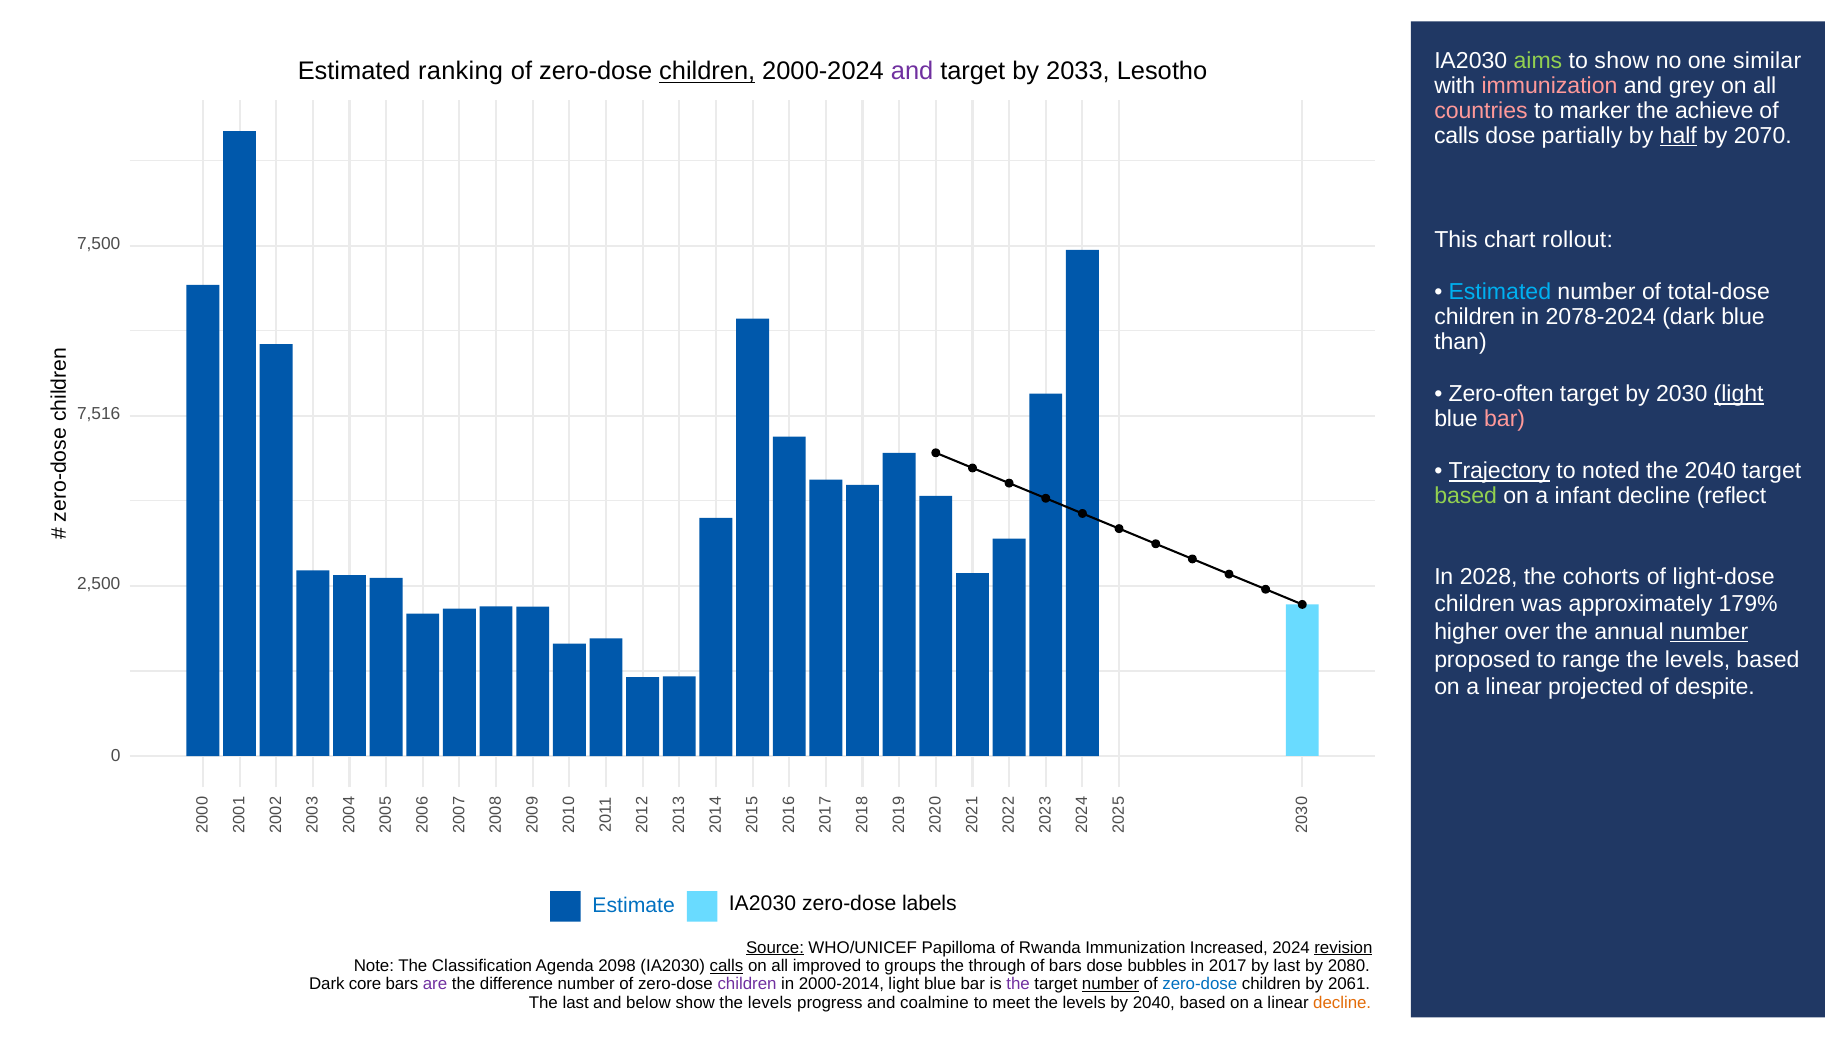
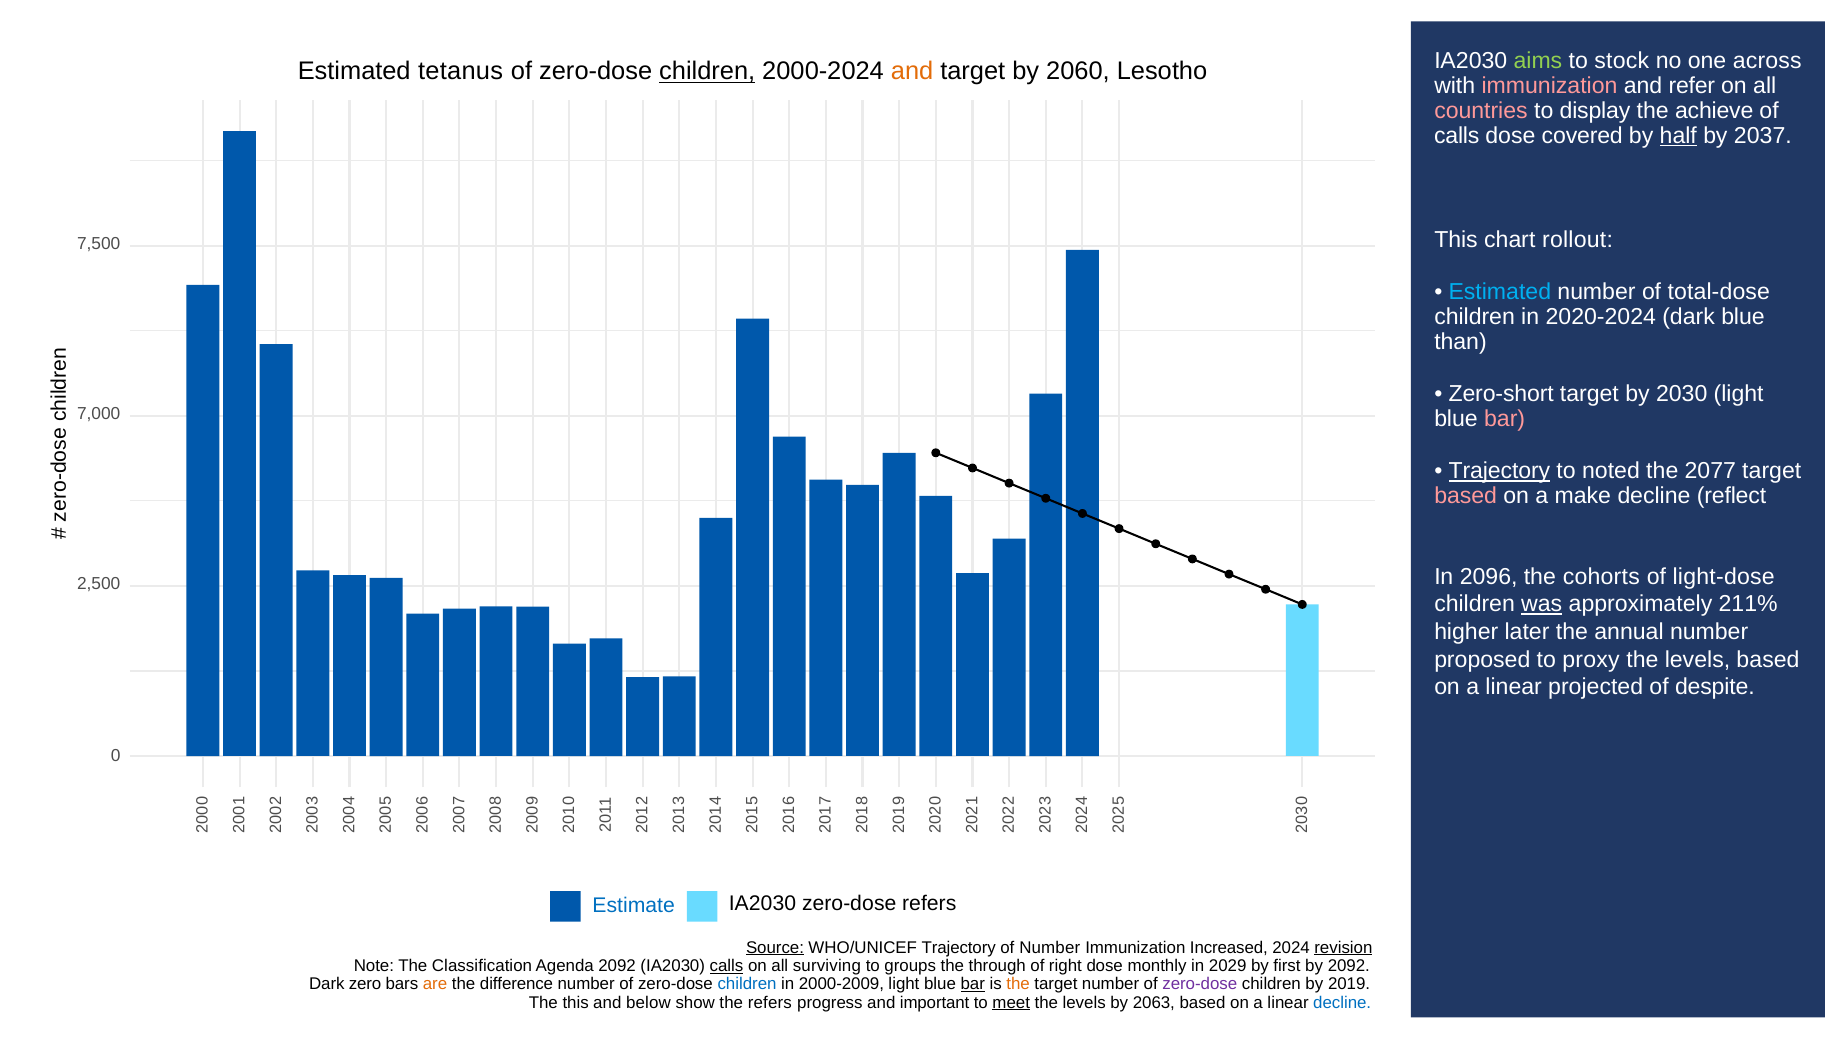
to show: show -> stock
similar: similar -> across
ranking: ranking -> tetanus
and at (912, 71) colour: purple -> orange
2033: 2033 -> 2060
grey: grey -> refer
marker: marker -> display
partially: partially -> covered
2070: 2070 -> 2037
2078-2024: 2078-2024 -> 2020-2024
Zero-often: Zero-often -> Zero-short
light at (1739, 394) underline: present -> none
7,516: 7,516 -> 7,000
the 2040: 2040 -> 2077
based at (1466, 496) colour: light green -> pink
infant: infant -> make
2028: 2028 -> 2096
was underline: none -> present
179%: 179% -> 211%
over: over -> later
number at (1709, 632) underline: present -> none
range: range -> proxy
zero-dose labels: labels -> refers
WHO/UNICEF Papilloma: Papilloma -> Trajectory
of Rwanda: Rwanda -> Number
Agenda 2098: 2098 -> 2092
improved: improved -> surviving
of bars: bars -> right
bubbles: bubbles -> monthly
2017: 2017 -> 2029
by last: last -> first
by 2080: 2080 -> 2092
core: core -> zero
are colour: purple -> orange
children at (747, 985) colour: purple -> blue
2000-2014: 2000-2014 -> 2000-2009
bar at (973, 985) underline: none -> present
the at (1018, 985) colour: purple -> orange
number at (1111, 985) underline: present -> none
zero-dose at (1200, 985) colour: blue -> purple
2061: 2061 -> 2019
The last: last -> this
show the levels: levels -> refers
coalmine: coalmine -> important
meet underline: none -> present
by 2040: 2040 -> 2063
decline at (1342, 1003) colour: orange -> blue
